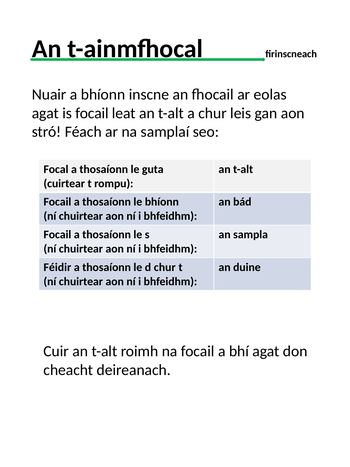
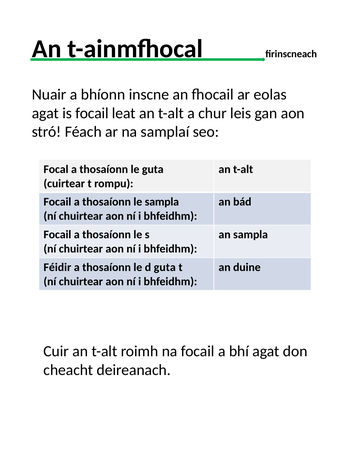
le bhíonn: bhíonn -> sampla
d chur: chur -> guta
